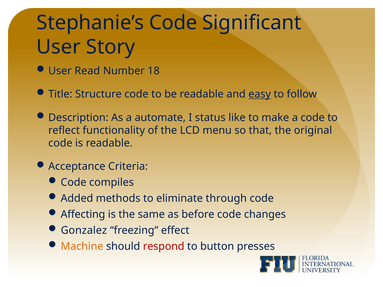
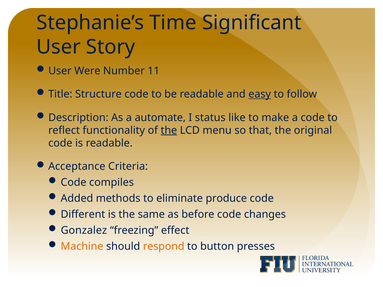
Stephanie’s Code: Code -> Time
Read: Read -> Were
18: 18 -> 11
the at (169, 130) underline: none -> present
through: through -> produce
Affecting: Affecting -> Different
respond colour: red -> orange
